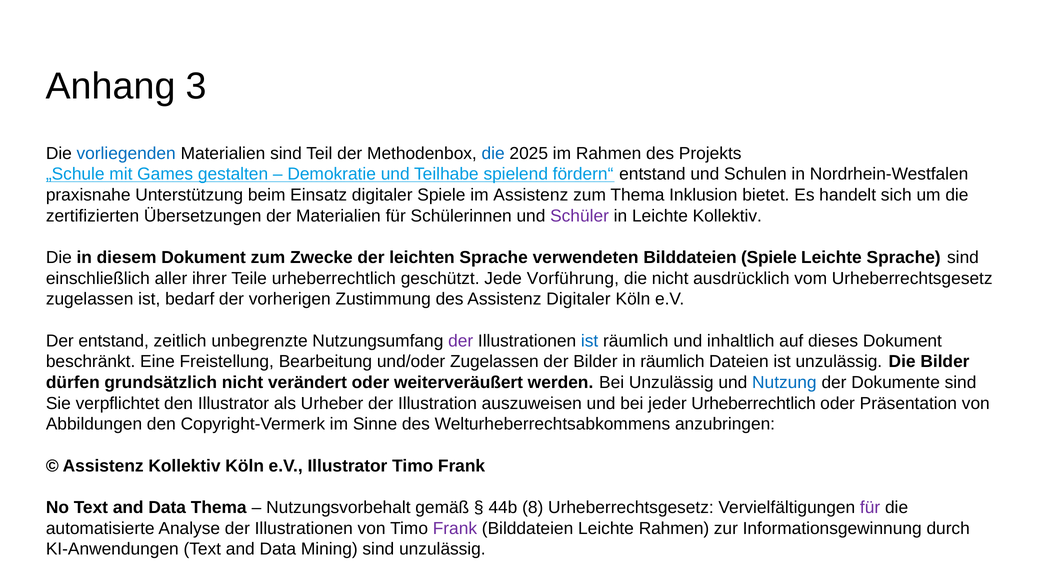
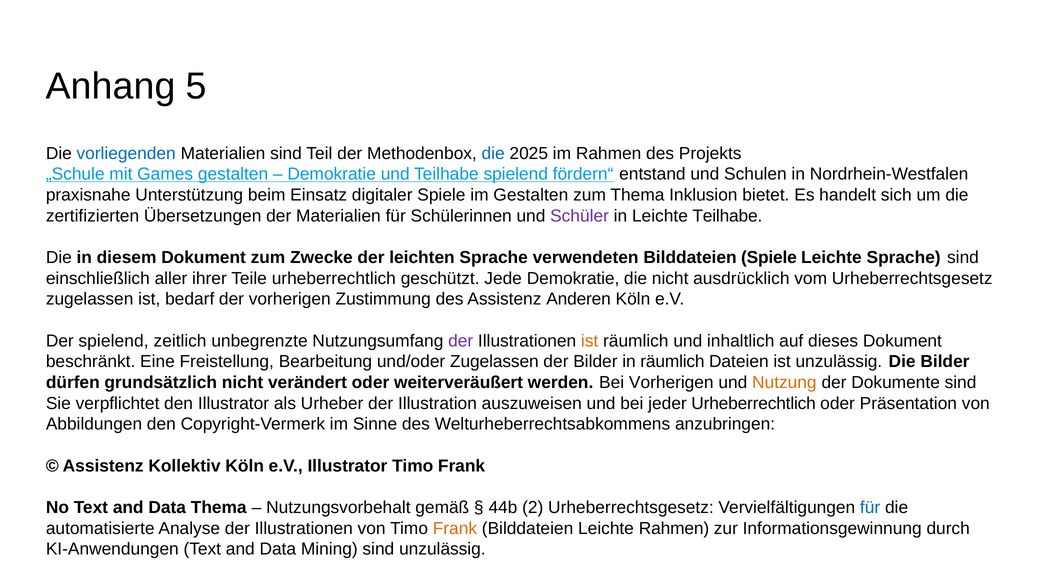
3: 3 -> 5
im Assistenz: Assistenz -> Gestalten
Leichte Kollektiv: Kollektiv -> Teilhabe
Jede Vorführung: Vorführung -> Demokratie
Assistenz Digitaler: Digitaler -> Anderen
Der entstand: entstand -> spielend
ist at (590, 341) colour: blue -> orange
Bei Unzulässig: Unzulässig -> Vorherigen
Nutzung colour: blue -> orange
8: 8 -> 2
für at (870, 507) colour: purple -> blue
Frank at (455, 528) colour: purple -> orange
